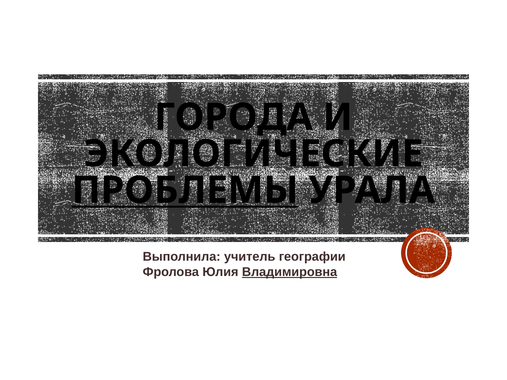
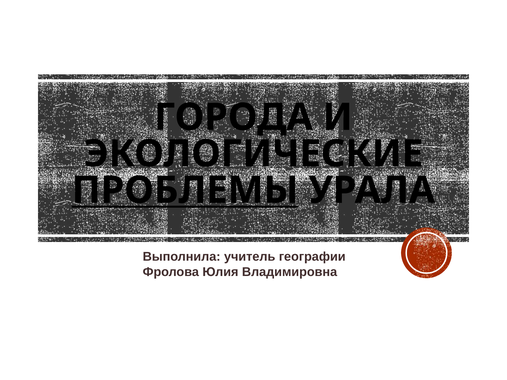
Владимировна underline: present -> none
